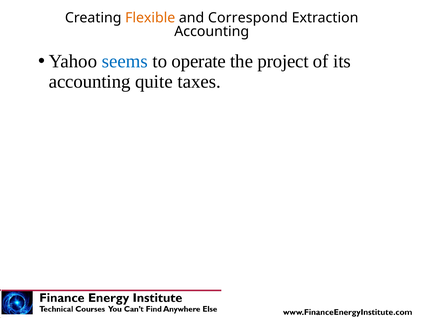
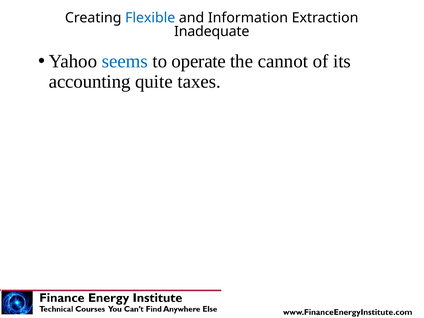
Flexible colour: orange -> blue
Correspond: Correspond -> Information
Accounting at (212, 32): Accounting -> Inadequate
project: project -> cannot
